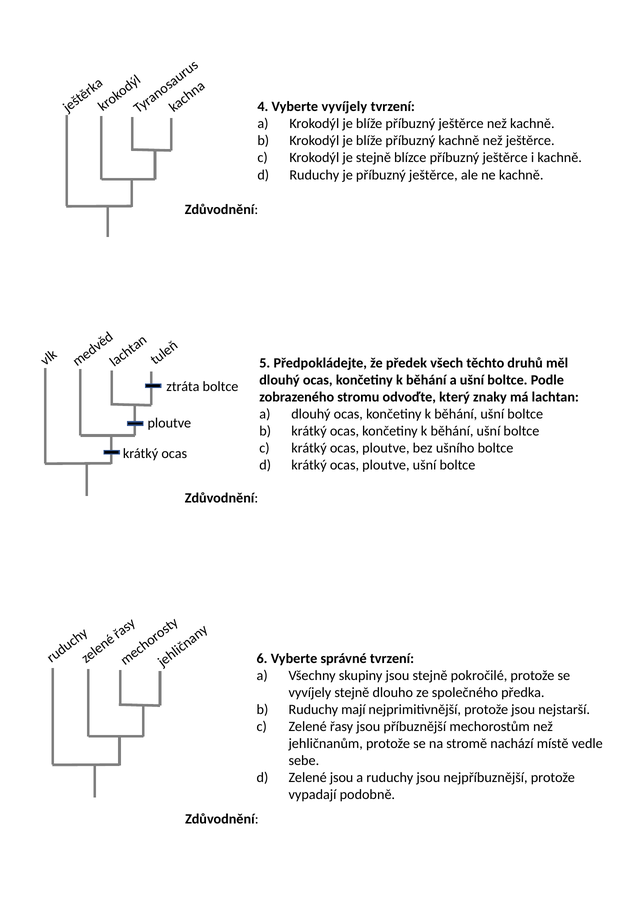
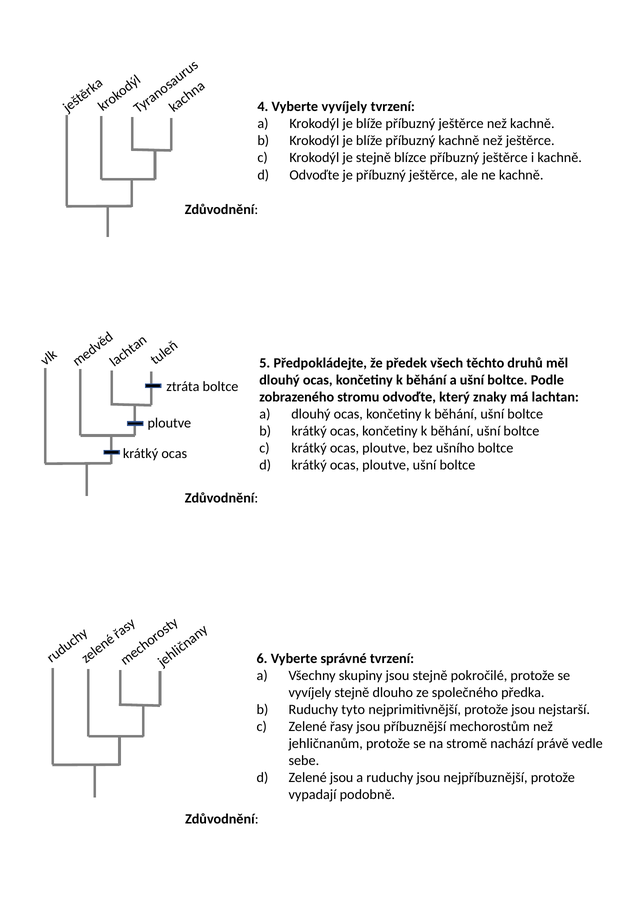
Ruduchy at (314, 175): Ruduchy -> Odvoďte
mají: mají -> tyto
místě: místě -> právě
